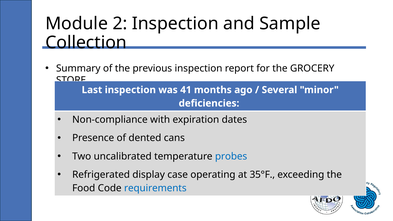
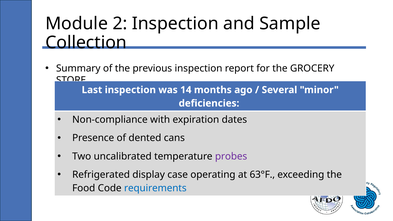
41: 41 -> 14
probes colour: blue -> purple
35°F: 35°F -> 63°F
